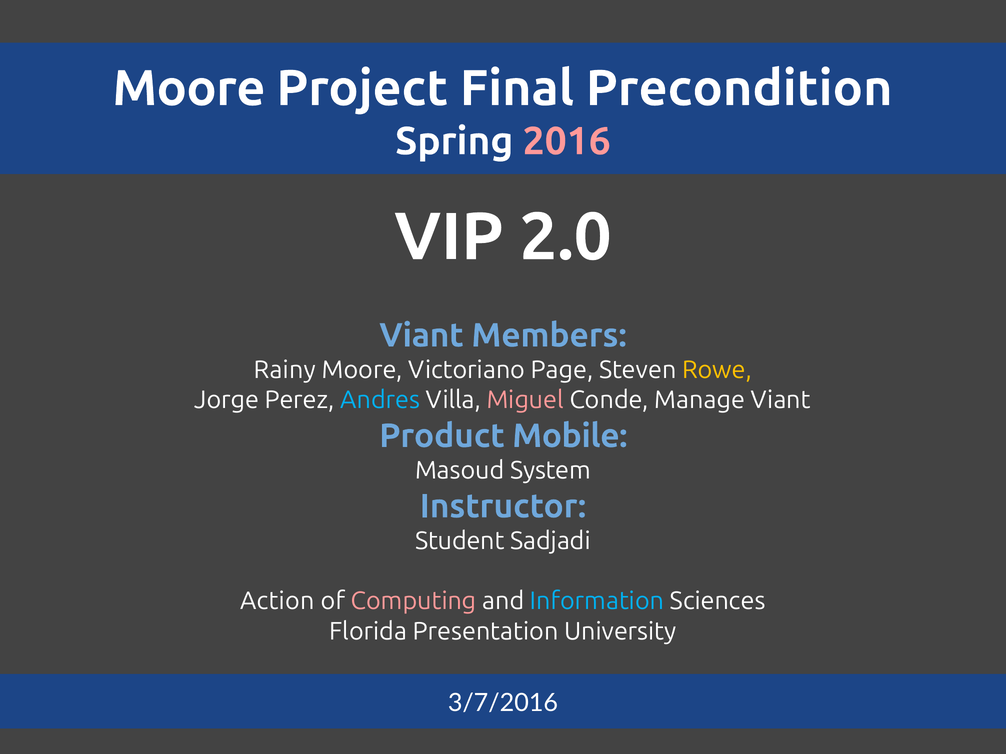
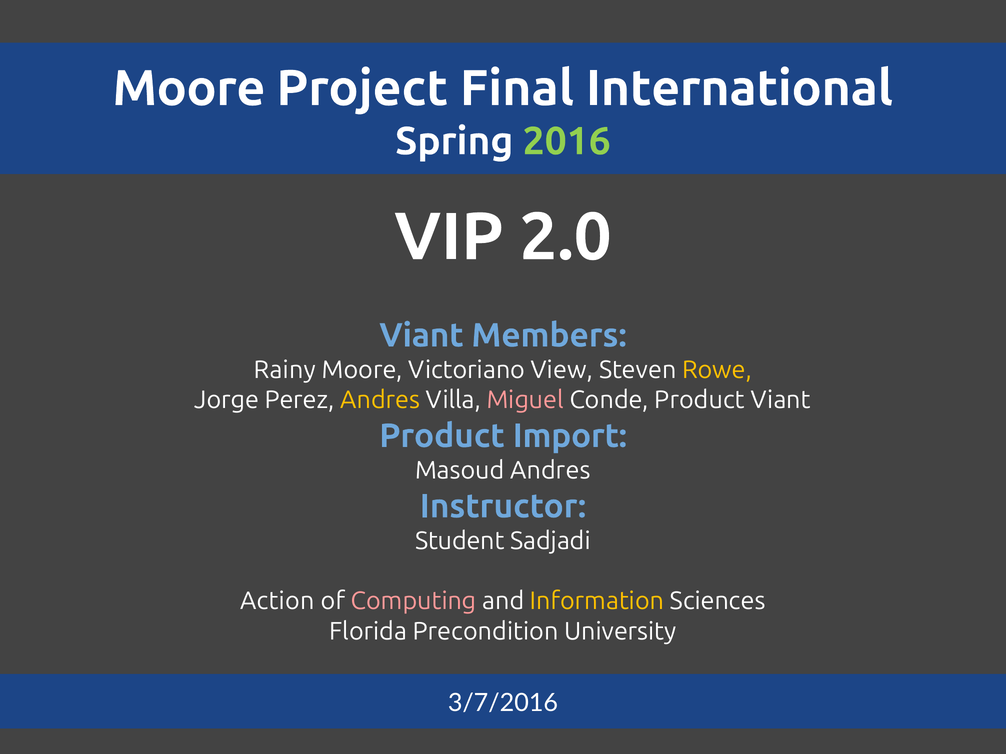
Precondition: Precondition -> International
2016 colour: pink -> light green
Page: Page -> View
Andres at (380, 400) colour: light blue -> yellow
Conde Manage: Manage -> Product
Mobile: Mobile -> Import
Masoud System: System -> Andres
Information colour: light blue -> yellow
Presentation: Presentation -> Precondition
